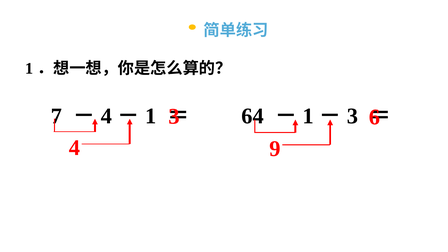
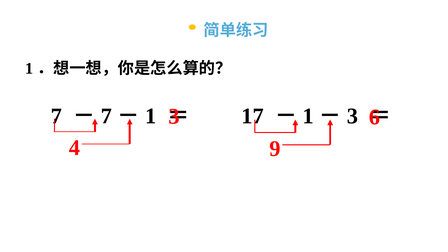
4 at (106, 116): 4 -> 7
64: 64 -> 17
